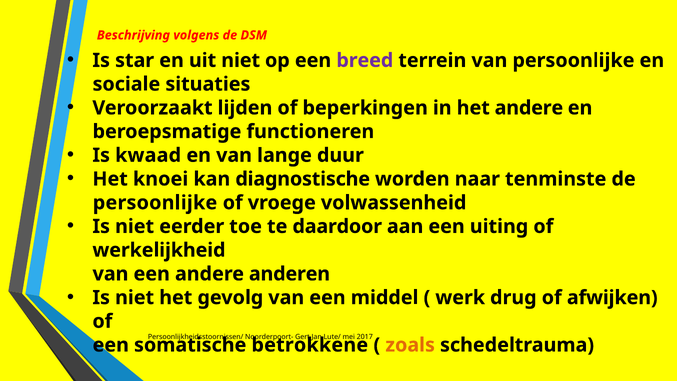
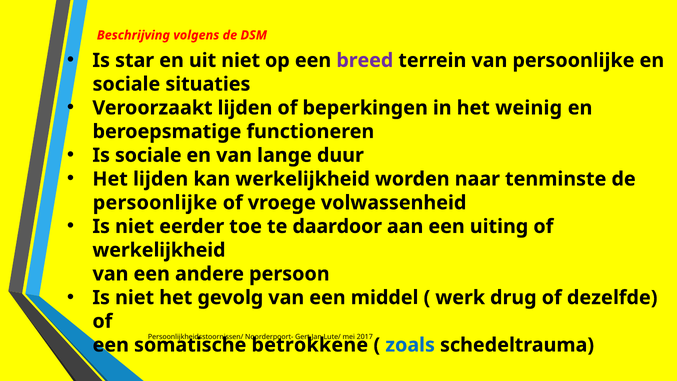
het andere: andere -> weinig
Is kwaad: kwaad -> sociale
Het knoei: knoei -> lijden
kan diagnostische: diagnostische -> werkelijkheid
anderen: anderen -> persoon
afwijken: afwijken -> dezelfde
zoals colour: orange -> blue
